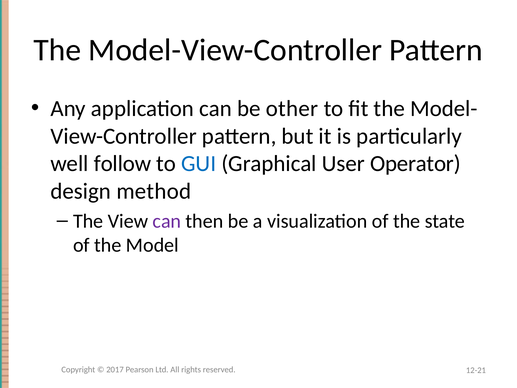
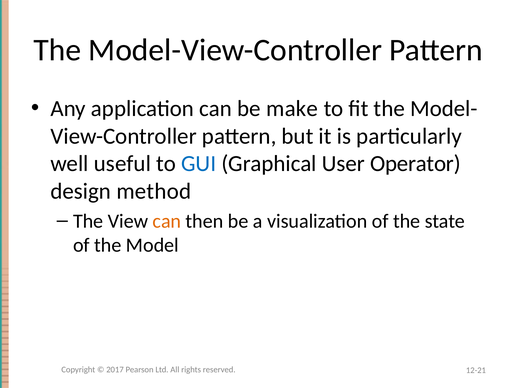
other: other -> make
follow: follow -> useful
can at (167, 221) colour: purple -> orange
